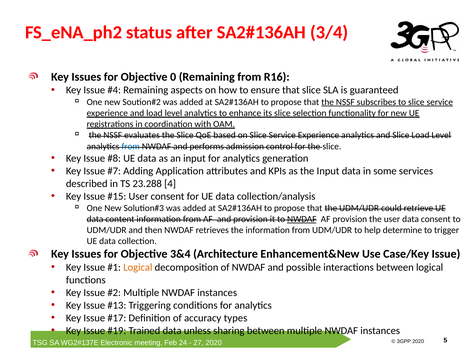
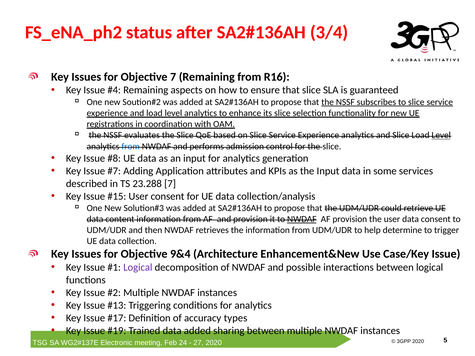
Objective 0: 0 -> 7
Level at (441, 135) underline: none -> present
23.288 4: 4 -> 7
3&4: 3&4 -> 9&4
Logical at (138, 268) colour: orange -> purple
data unless: unless -> added
